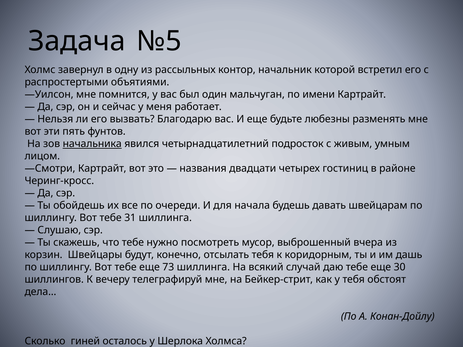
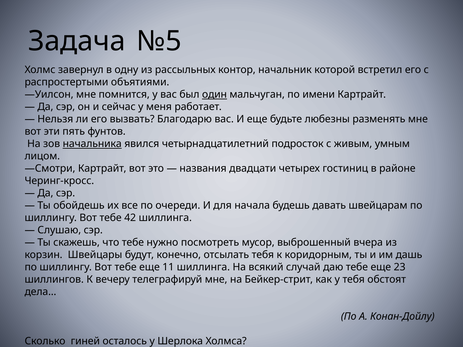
один underline: none -> present
31: 31 -> 42
73: 73 -> 11
30: 30 -> 23
